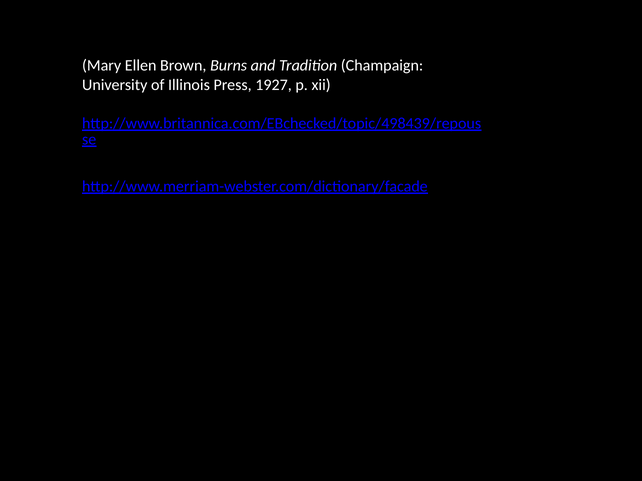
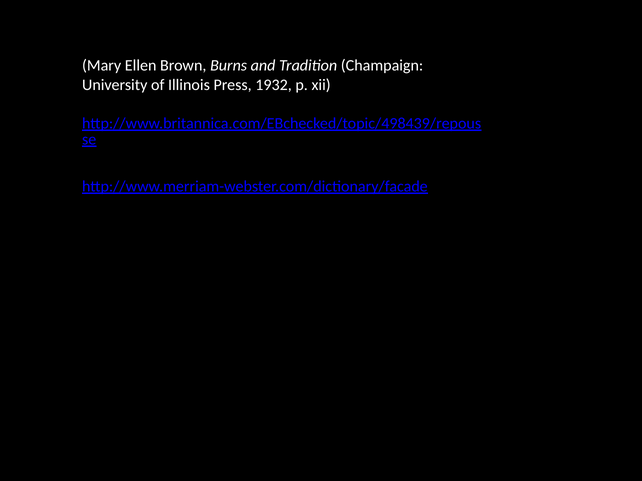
1927: 1927 -> 1932
